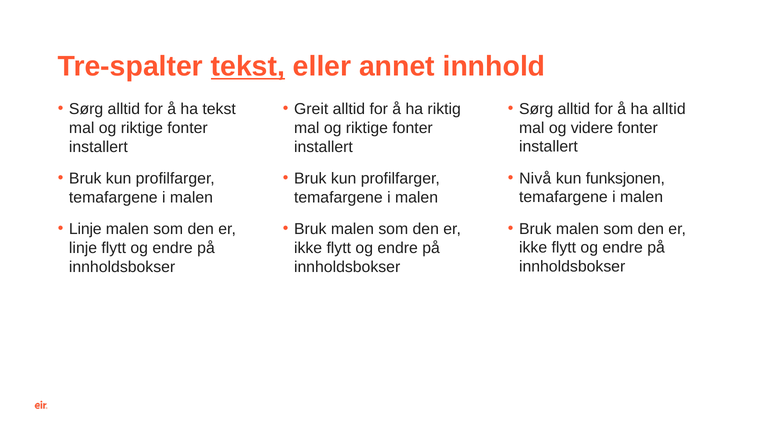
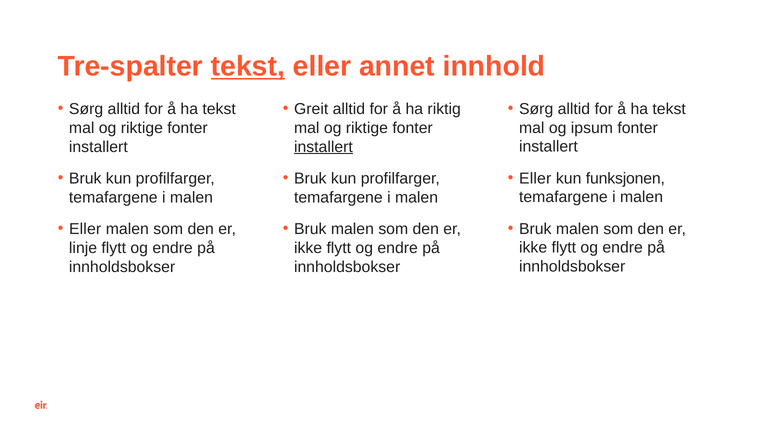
alltid at (669, 109): alltid -> tekst
videre: videre -> ipsum
installert at (323, 147) underline: none -> present
Nivå at (535, 178): Nivå -> Eller
Linje at (85, 229): Linje -> Eller
